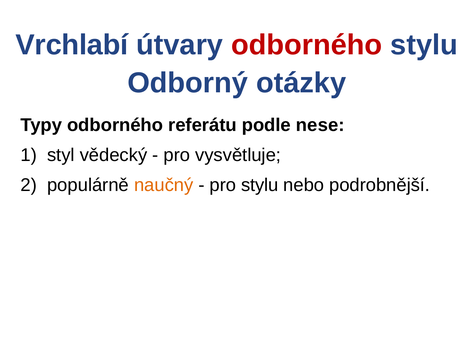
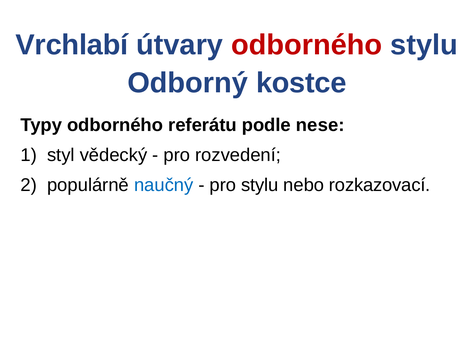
otázky: otázky -> kostce
vysvětluje: vysvětluje -> rozvedení
naučný colour: orange -> blue
podrobnější: podrobnější -> rozkazovací
